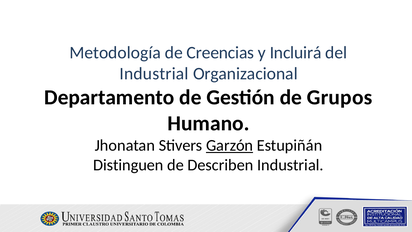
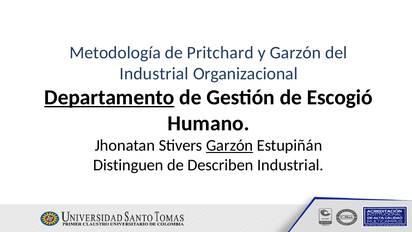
Creencias: Creencias -> Pritchard
y Incluirá: Incluirá -> Garzón
Departamento underline: none -> present
Grupos: Grupos -> Escogió
